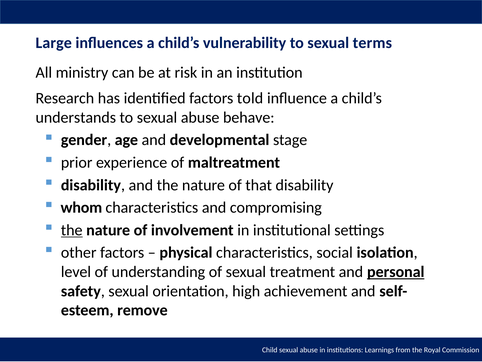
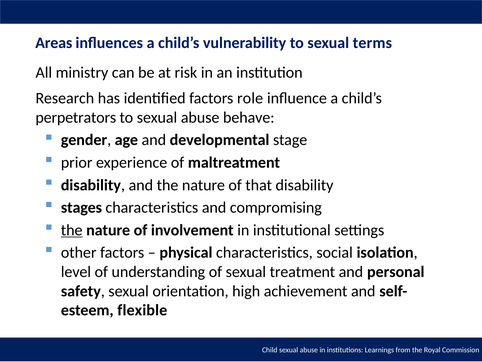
Large: Large -> Areas
told: told -> role
understands: understands -> perpetrators
whom: whom -> stages
personal underline: present -> none
remove: remove -> flexible
